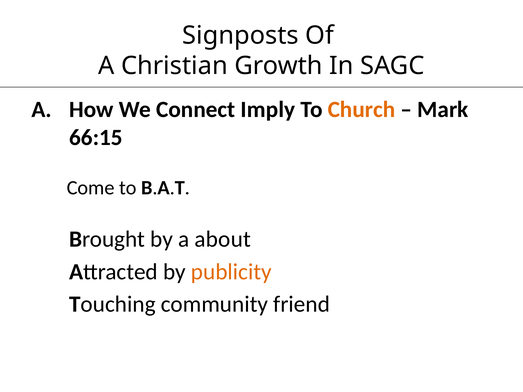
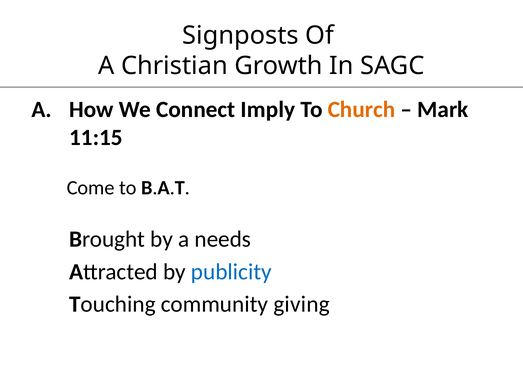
66:15: 66:15 -> 11:15
about: about -> needs
publicity colour: orange -> blue
friend: friend -> giving
